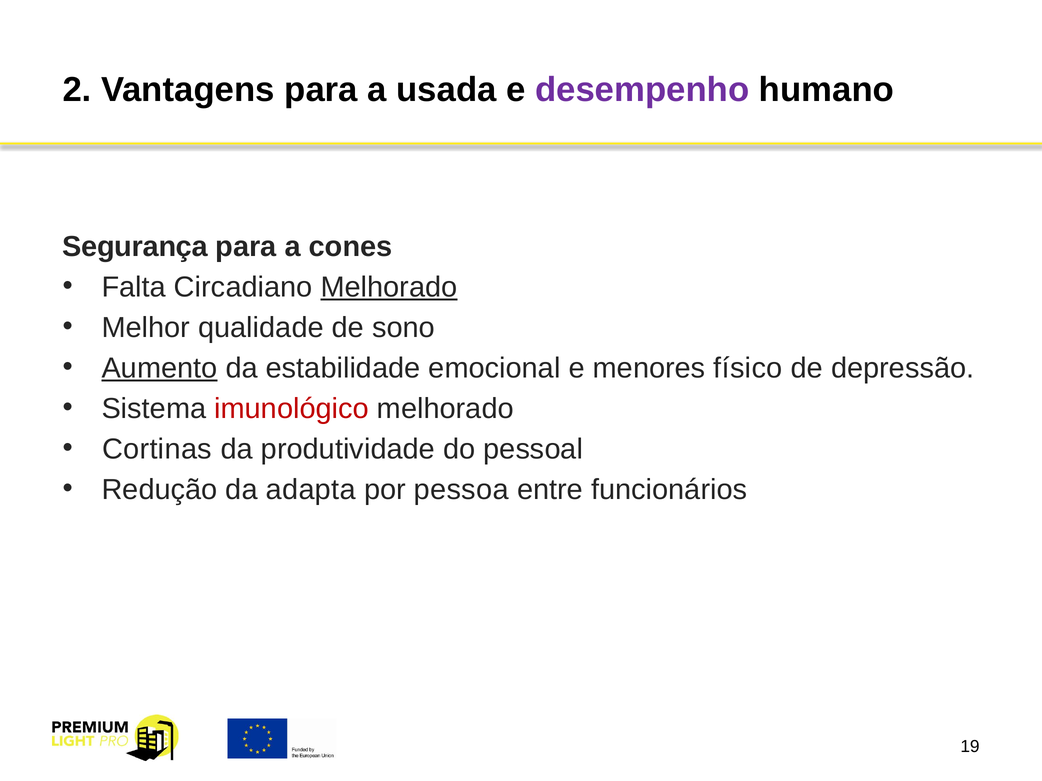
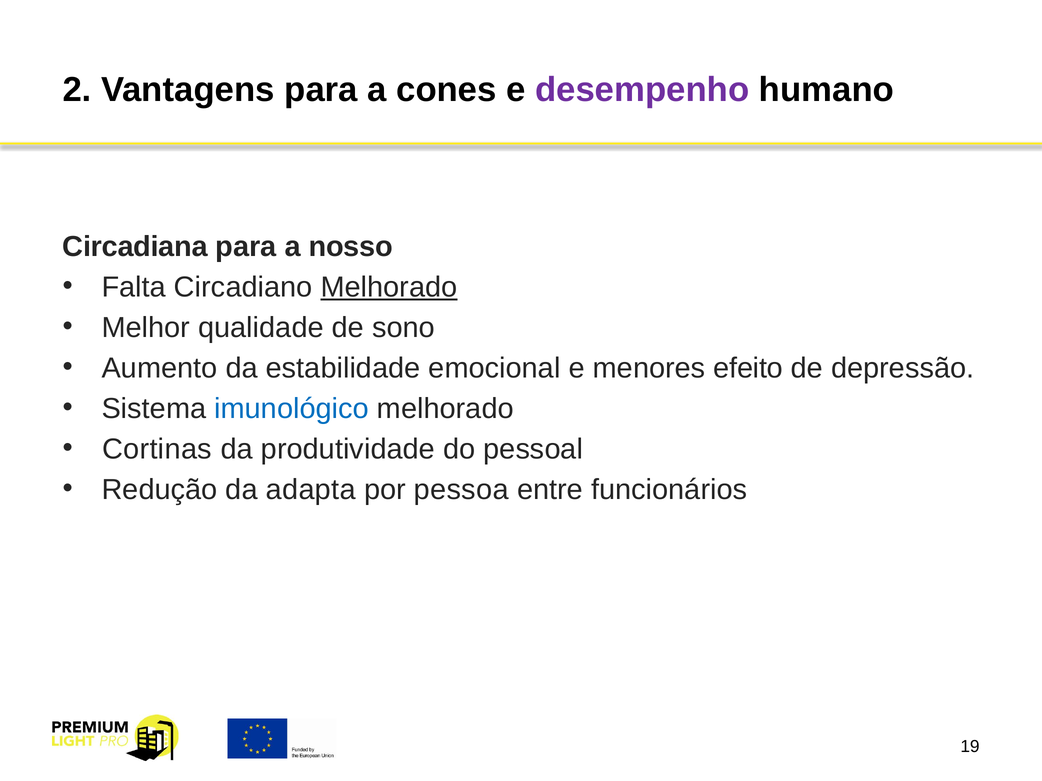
usada: usada -> cones
Segurança: Segurança -> Circadiana
cones: cones -> nosso
Aumento underline: present -> none
físico: físico -> efeito
imunológico colour: red -> blue
